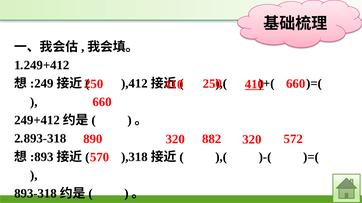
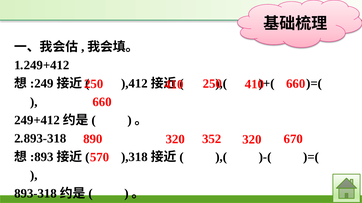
410 at (254, 84) underline: present -> none
882: 882 -> 352
572: 572 -> 670
